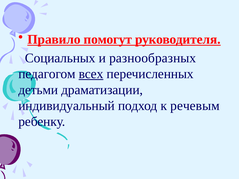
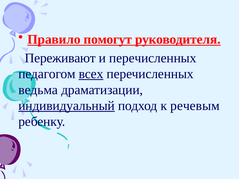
Социальных: Социальных -> Переживают
и разнообразных: разнообразных -> перечисленных
детьми: детьми -> ведьма
индивидуальный underline: none -> present
